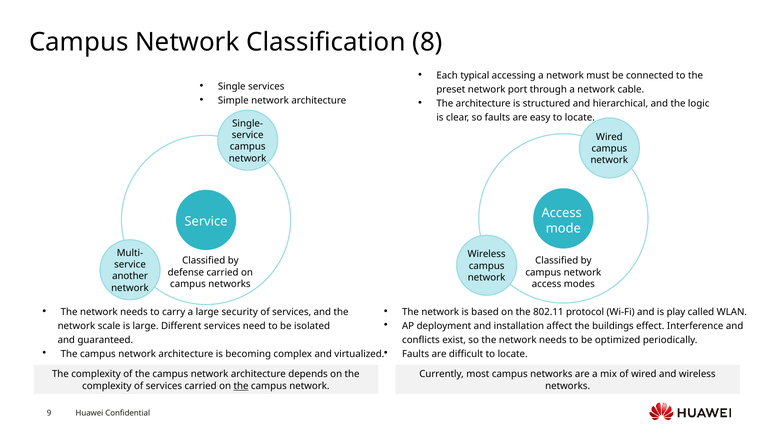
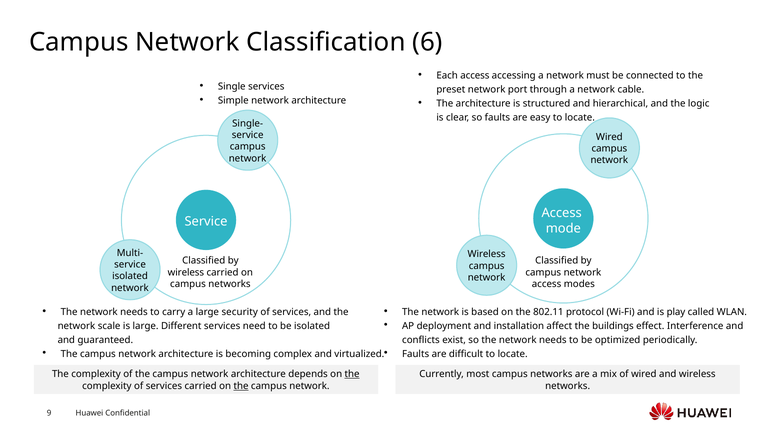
8: 8 -> 6
Each typical: typical -> access
defense at (186, 272): defense -> wireless
another at (130, 276): another -> isolated
the at (352, 374) underline: none -> present
